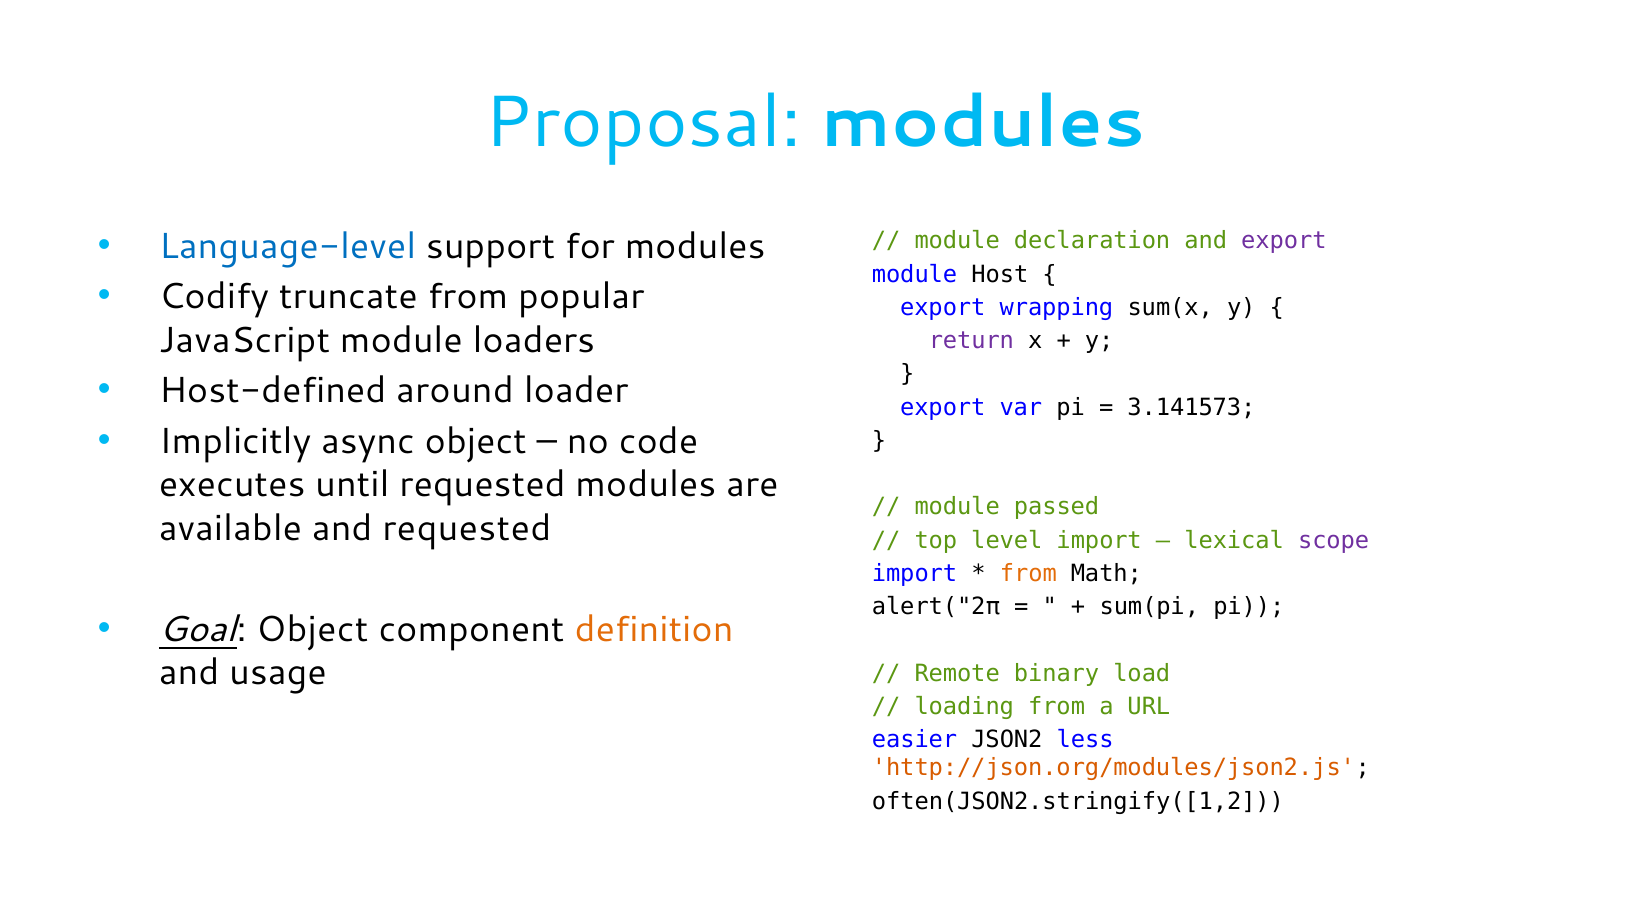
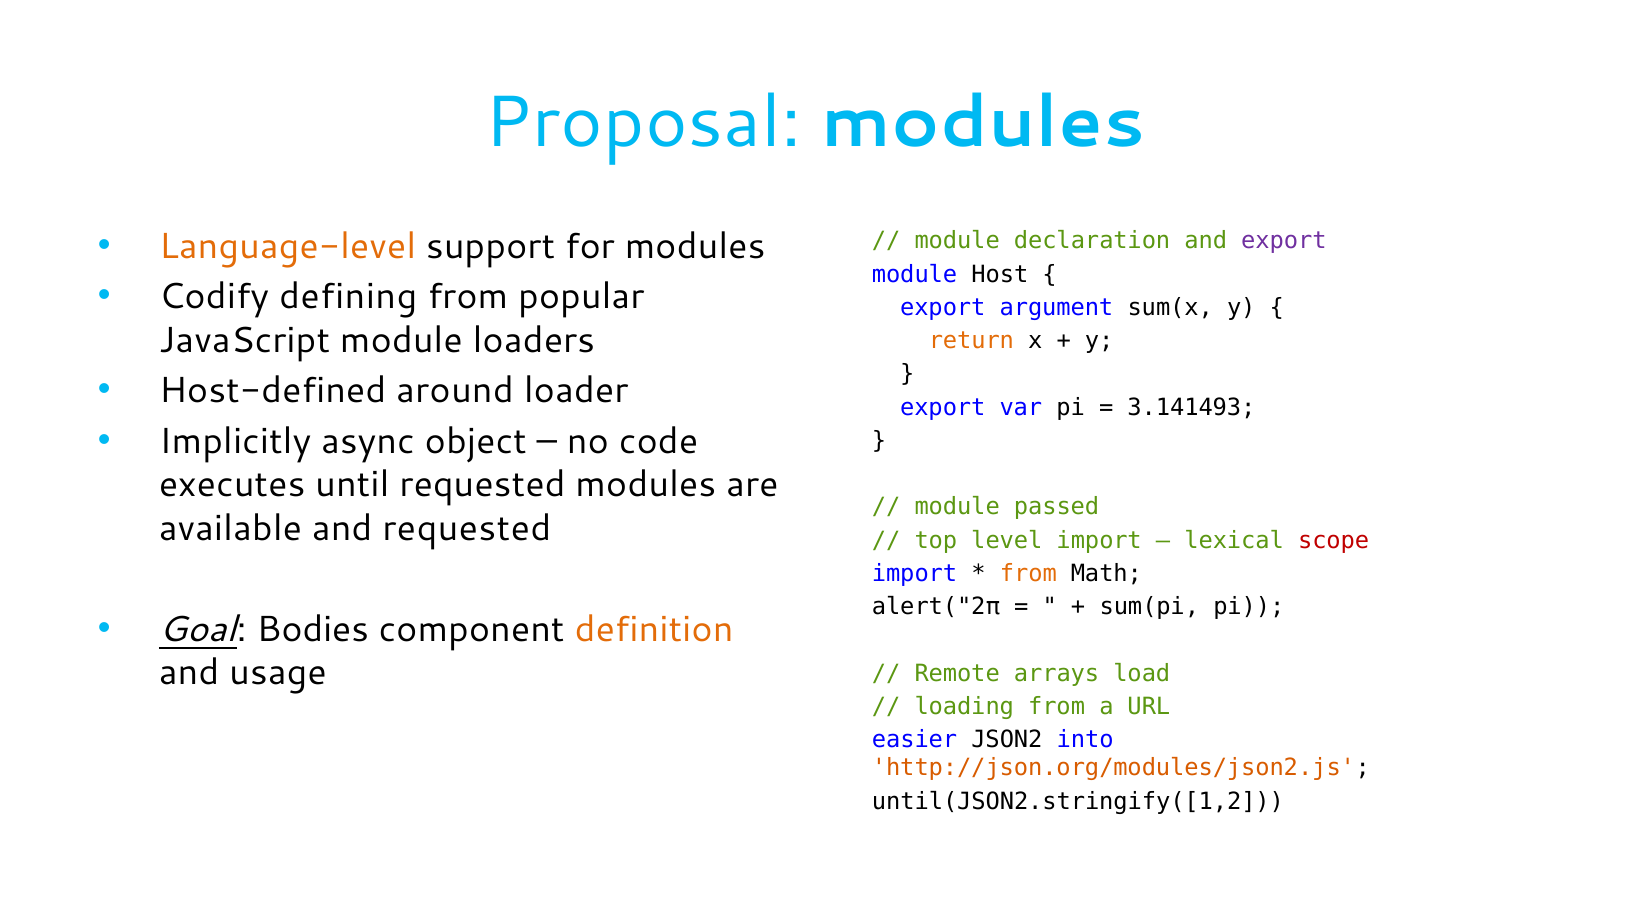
Language-level colour: blue -> orange
truncate: truncate -> defining
wrapping: wrapping -> argument
return colour: purple -> orange
3.141573: 3.141573 -> 3.141493
scope colour: purple -> red
Goal Object: Object -> Bodies
binary: binary -> arrays
less: less -> into
often(JSON2.stringify([1,2: often(JSON2.stringify([1,2 -> until(JSON2.stringify([1,2
